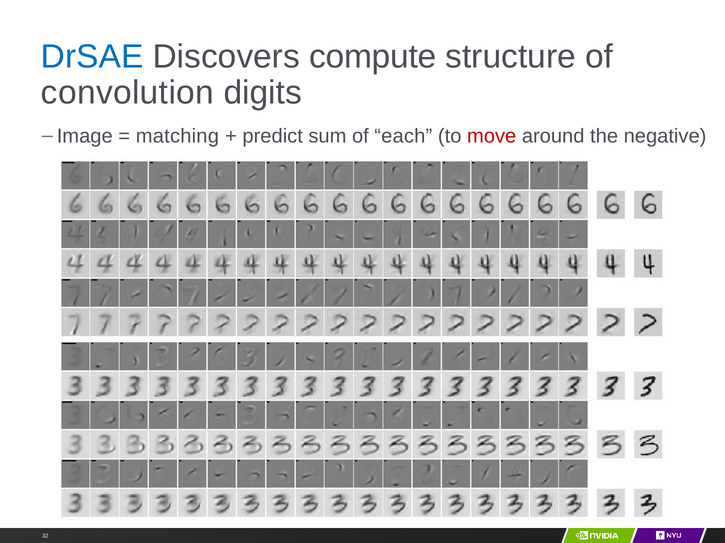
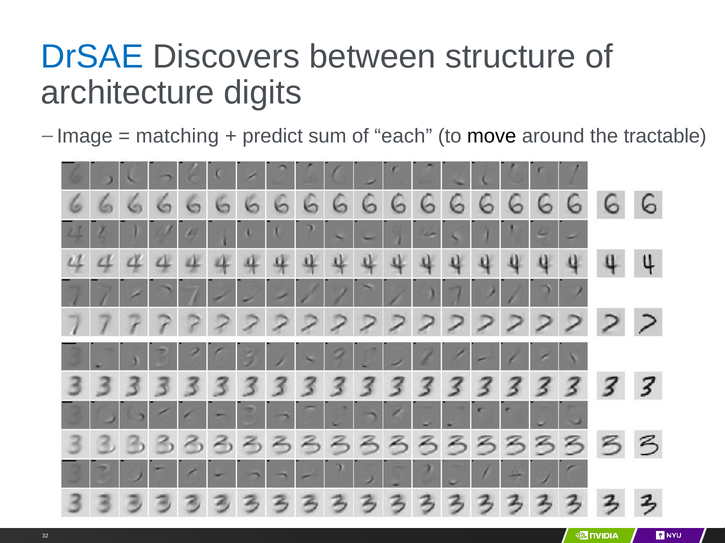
compute: compute -> between
convolution: convolution -> architecture
move colour: red -> black
negative: negative -> tractable
